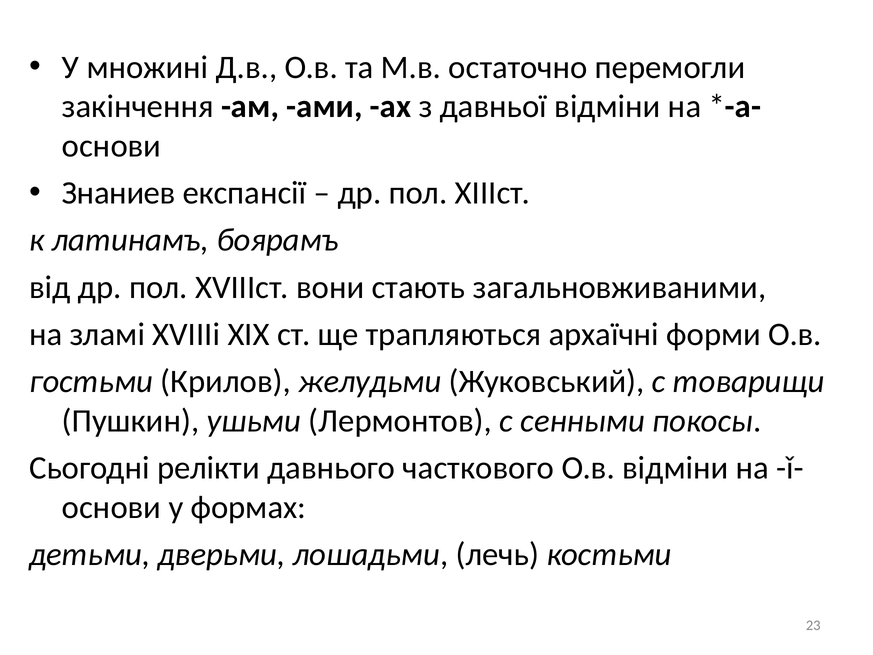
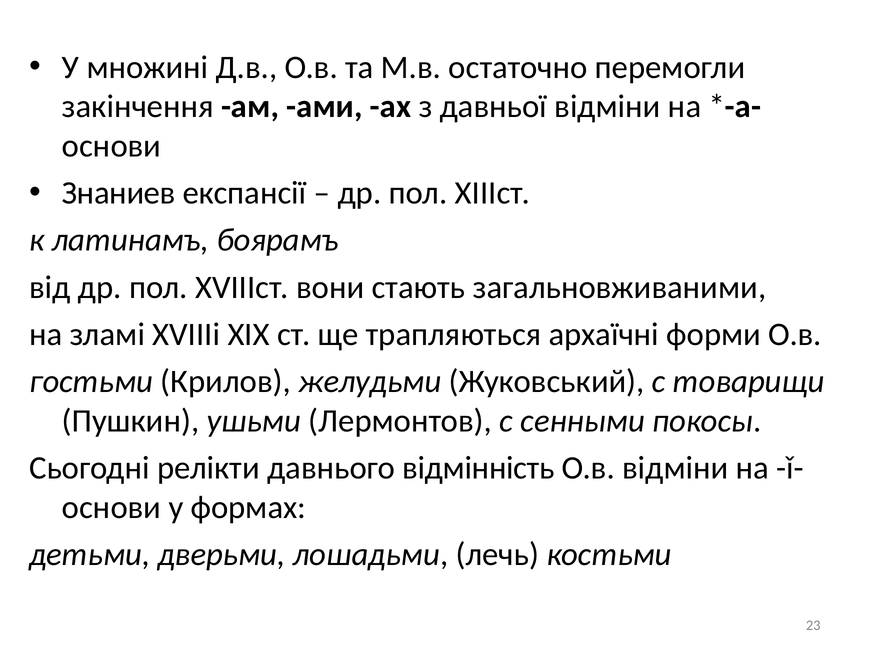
часткового: часткового -> відмінність
